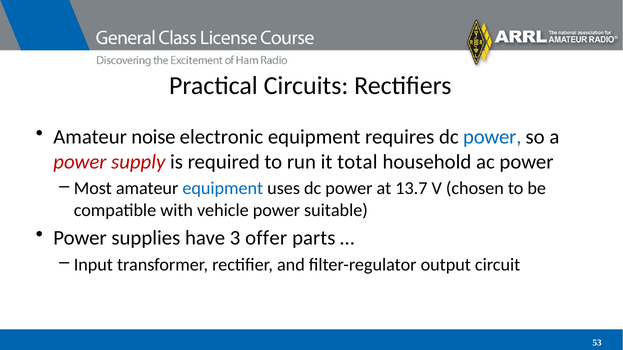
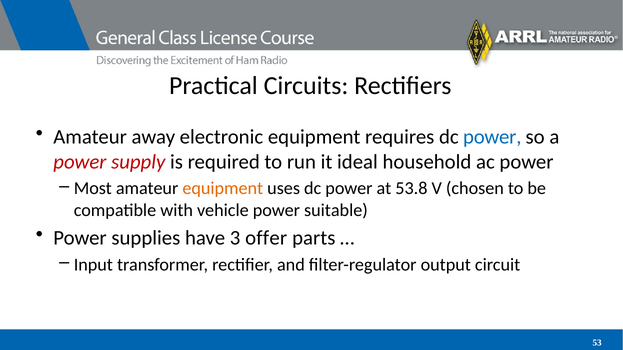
noise: noise -> away
total: total -> ideal
equipment at (223, 189) colour: blue -> orange
13.7: 13.7 -> 53.8
